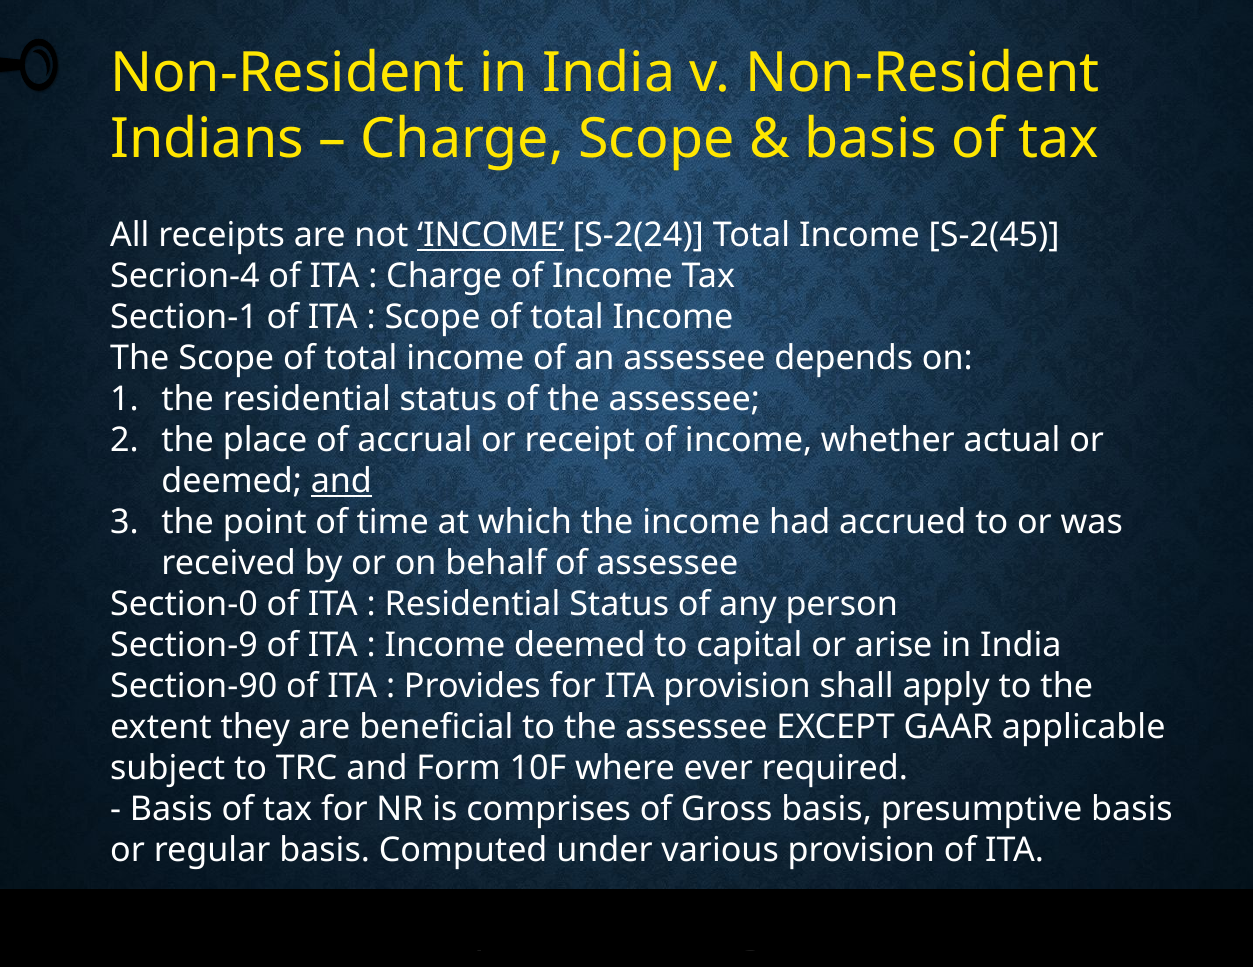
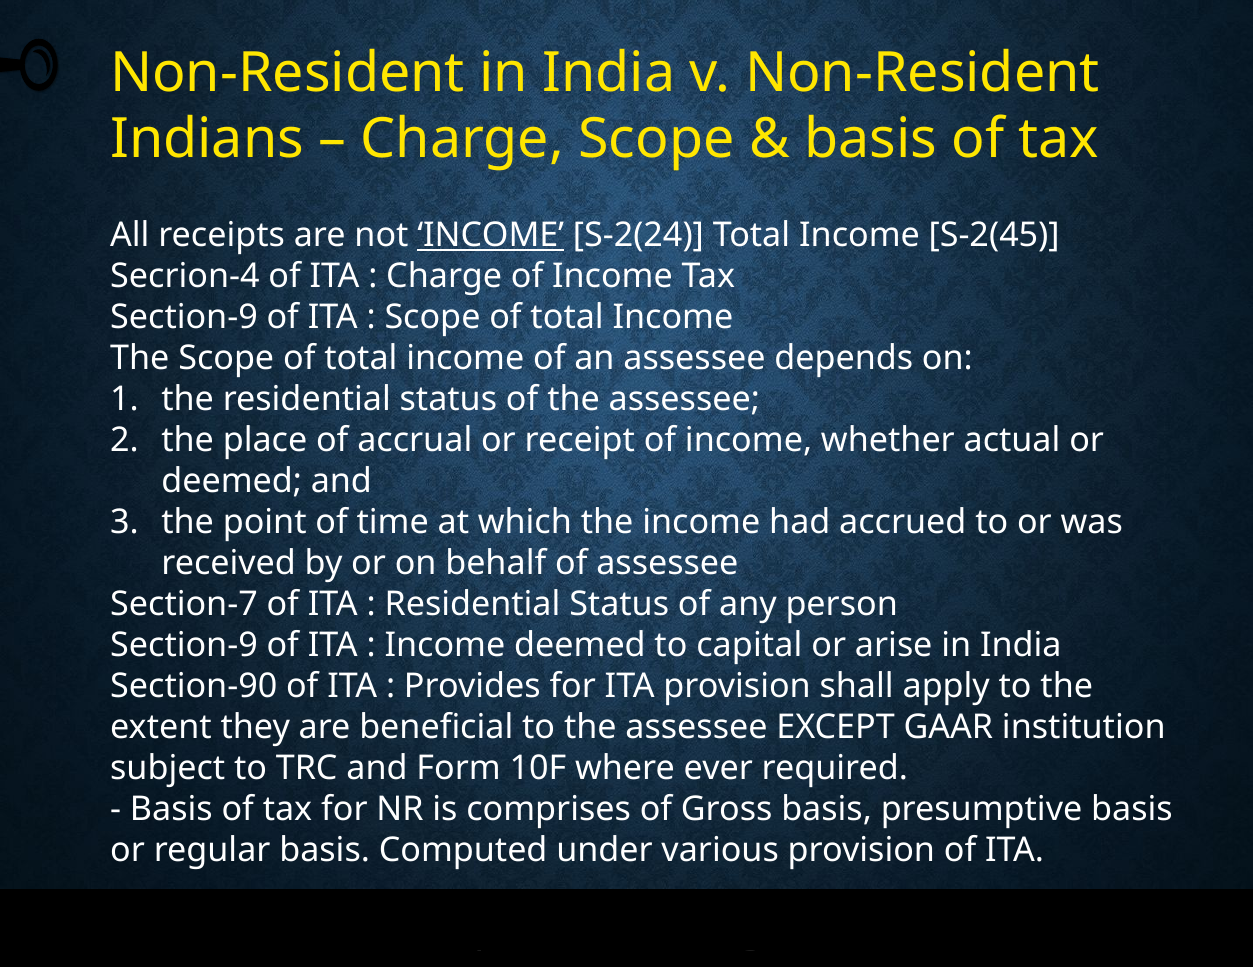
Section-1 at (184, 317): Section-1 -> Section-9
and at (341, 481) underline: present -> none
Section-0: Section-0 -> Section-7
applicable: applicable -> institution
